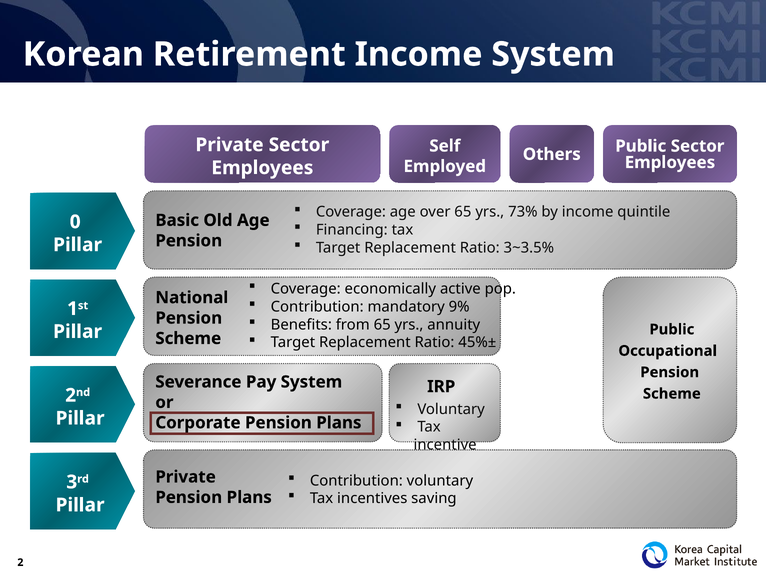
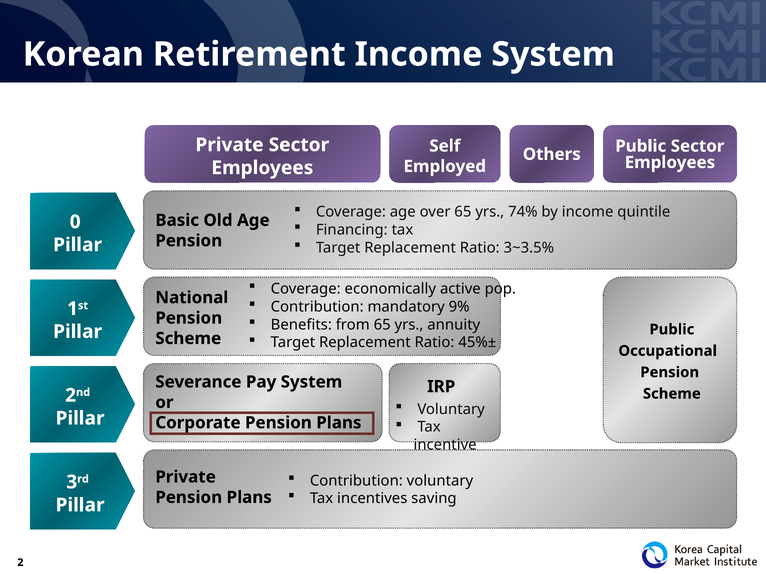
73%: 73% -> 74%
